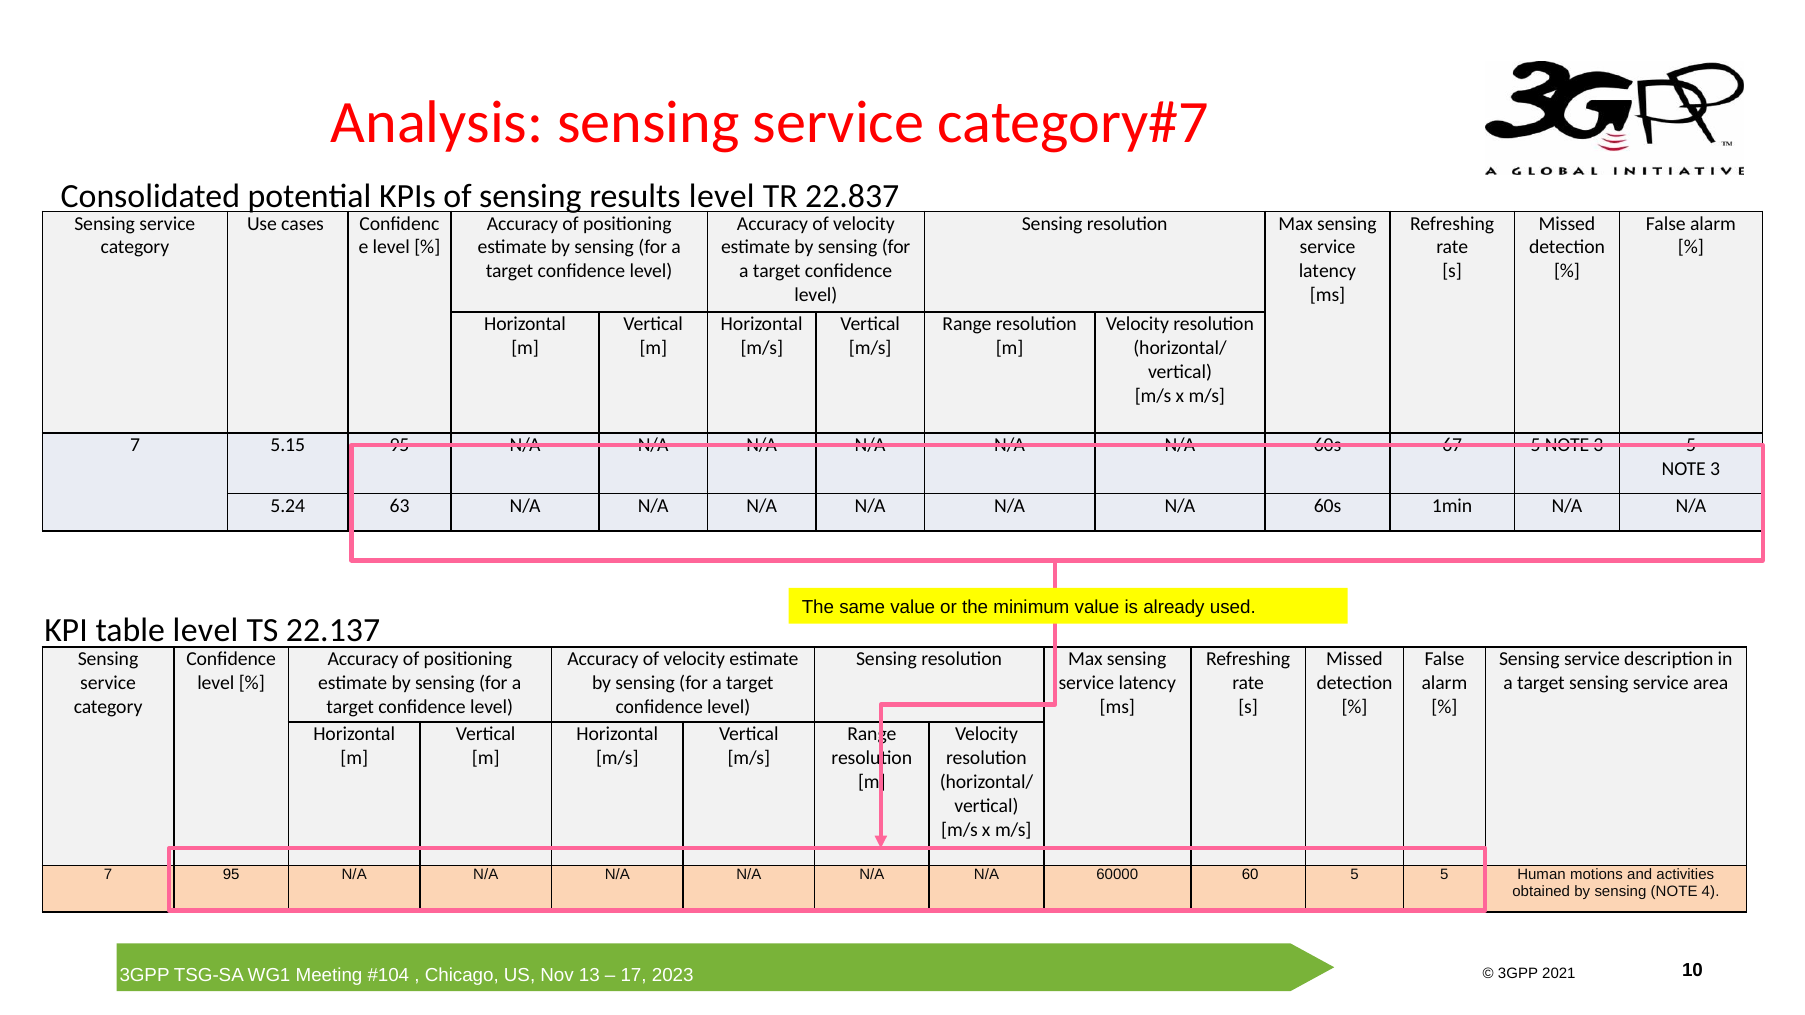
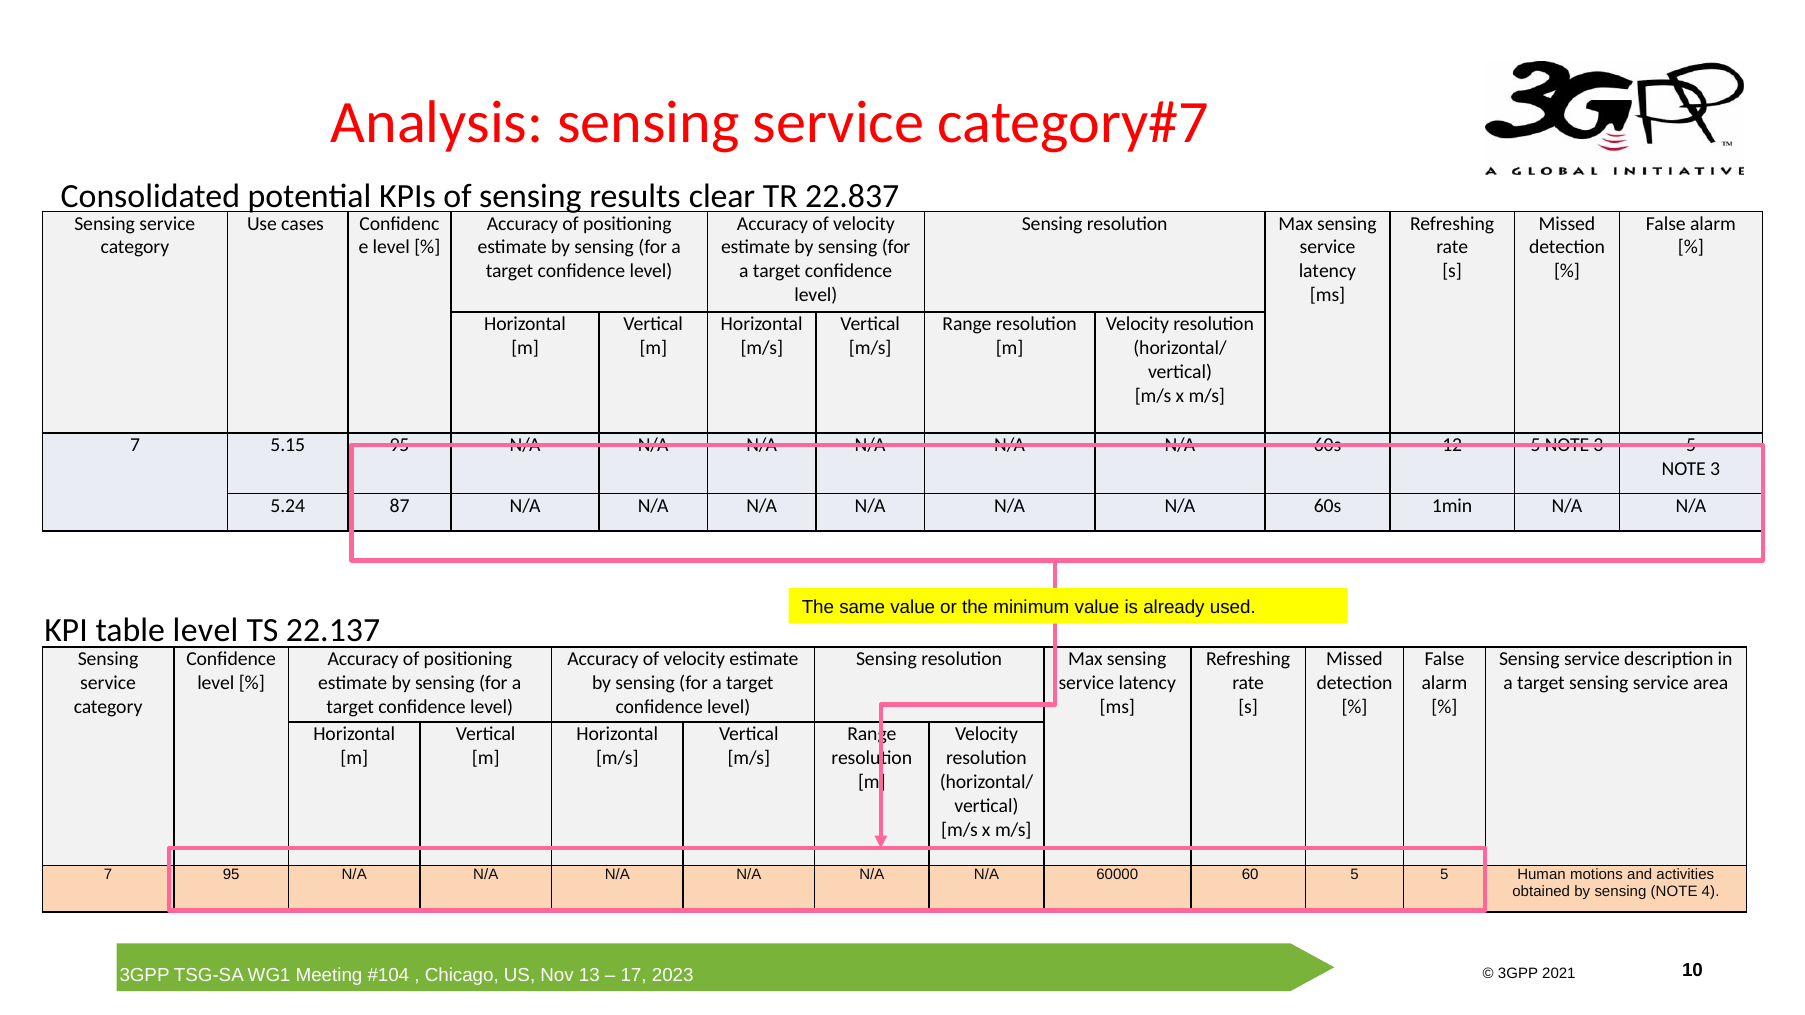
results level: level -> clear
67: 67 -> 12
63: 63 -> 87
